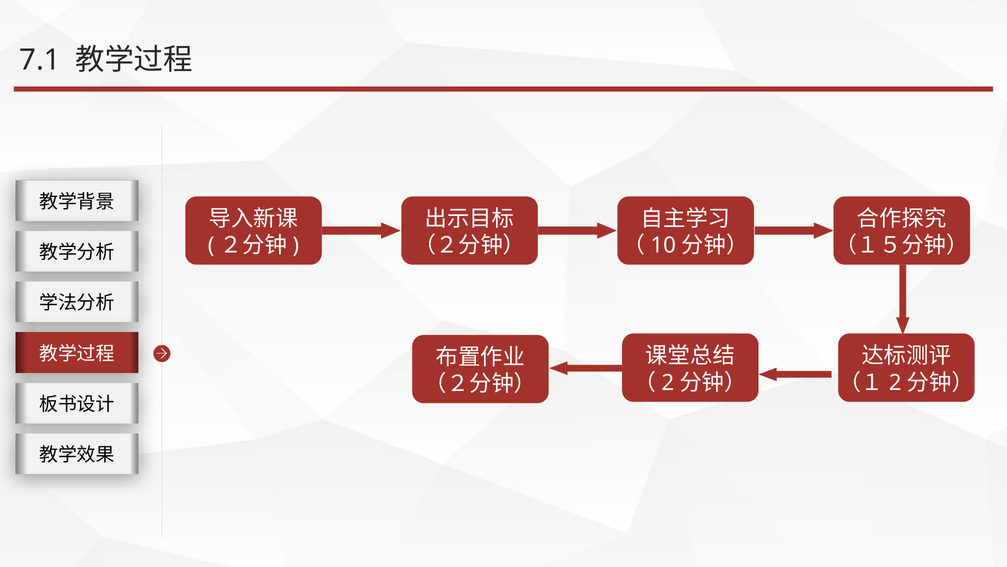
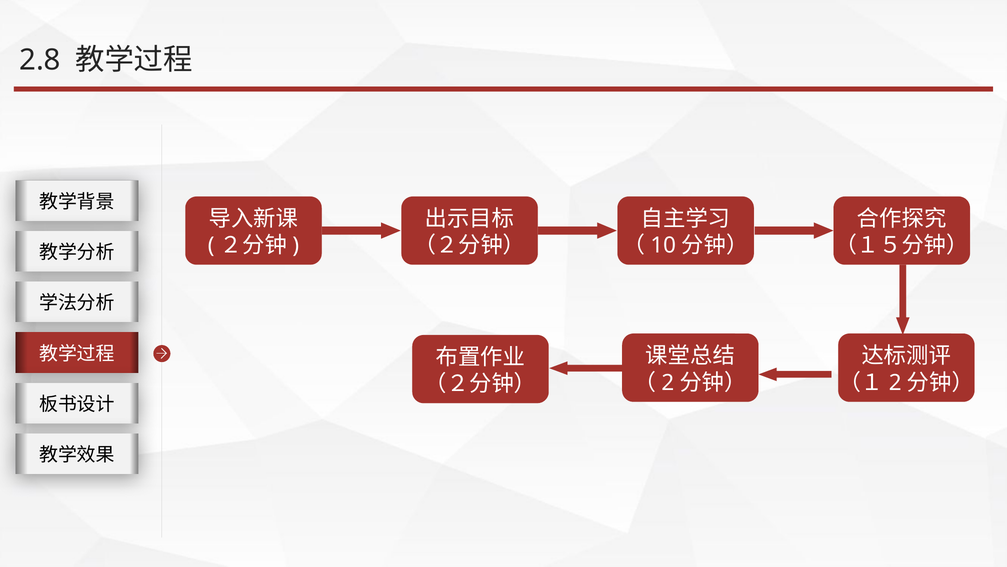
7.1: 7.1 -> 2.8
